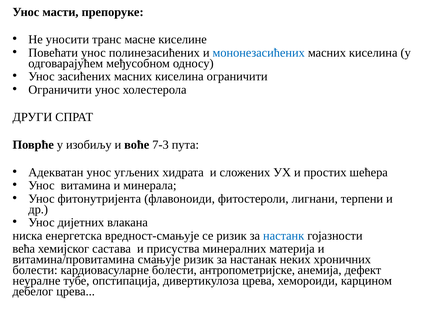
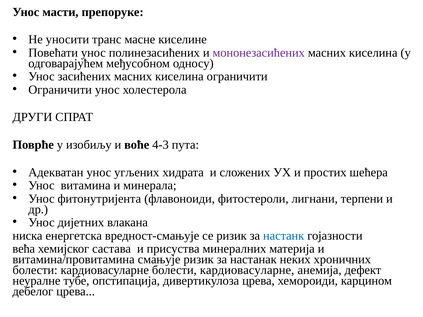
мононезасићених colour: blue -> purple
7-3: 7-3 -> 4-3
кардиовасуларне болести антропометријске: антропометријске -> кардиовасуларне
